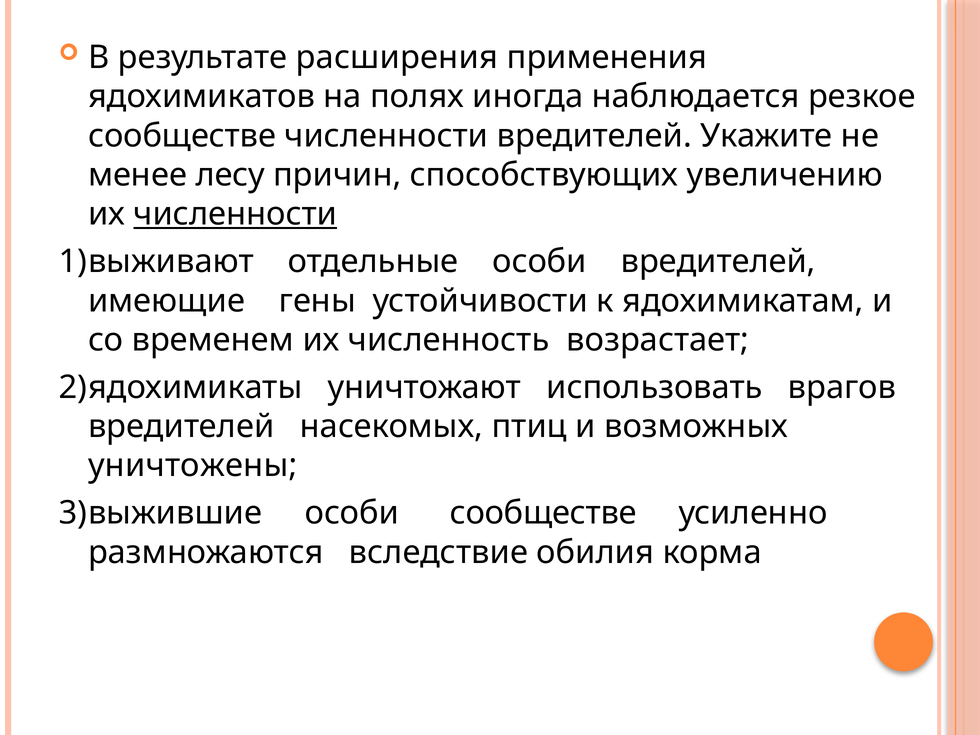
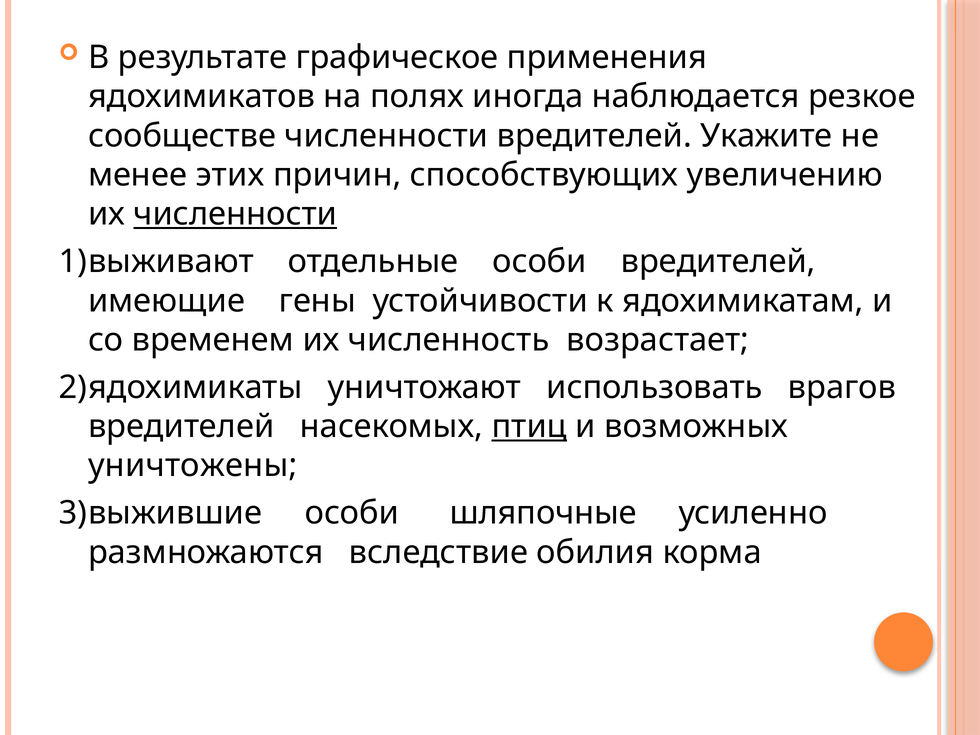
расширения: расширения -> графическое
лесу: лесу -> этих
птиц underline: none -> present
особи сообществе: сообществе -> шляпочные
